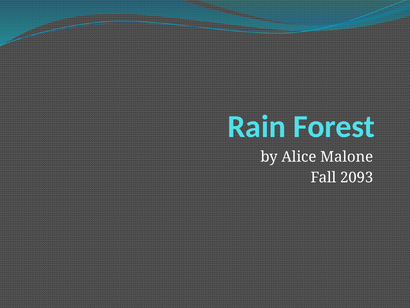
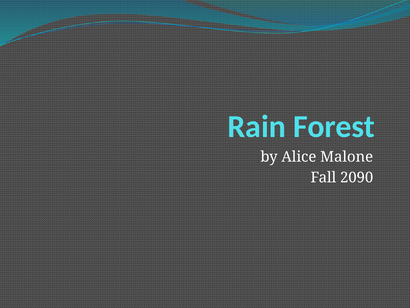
2093: 2093 -> 2090
